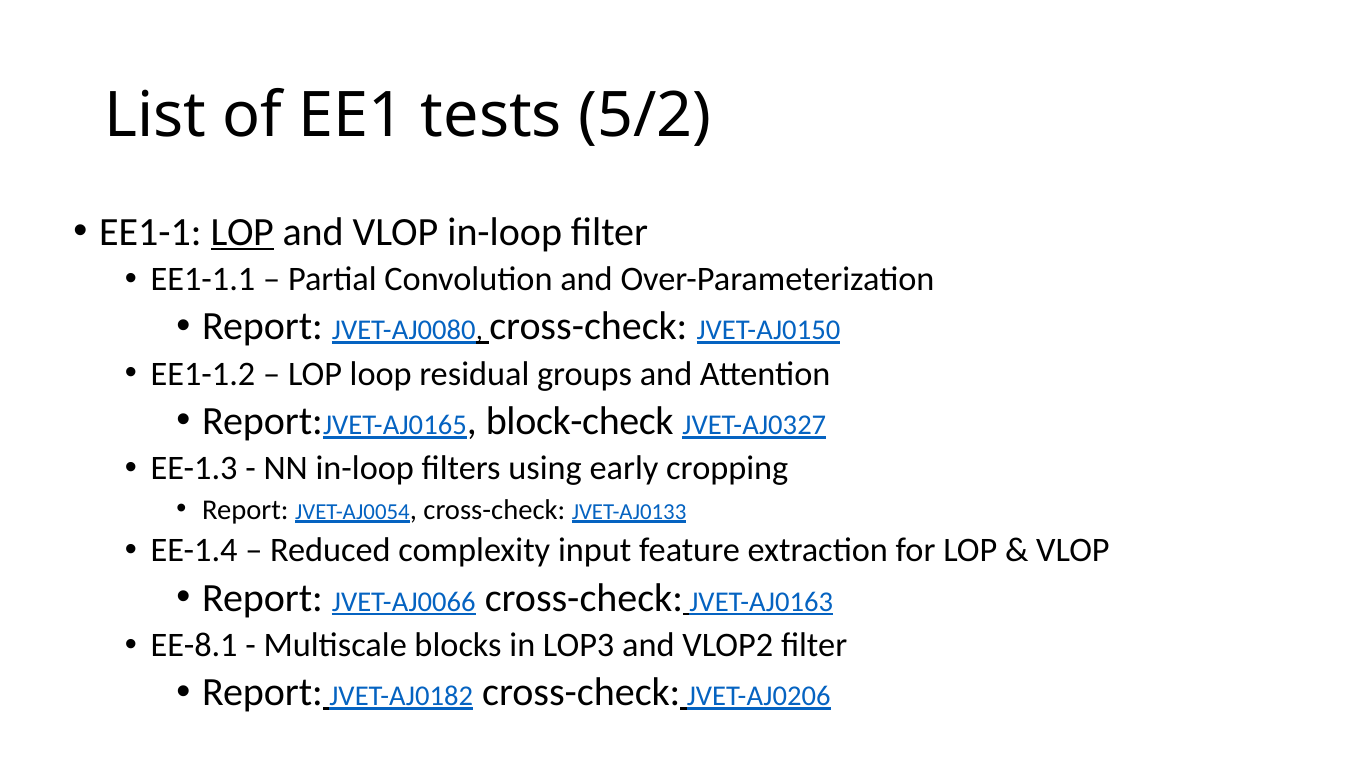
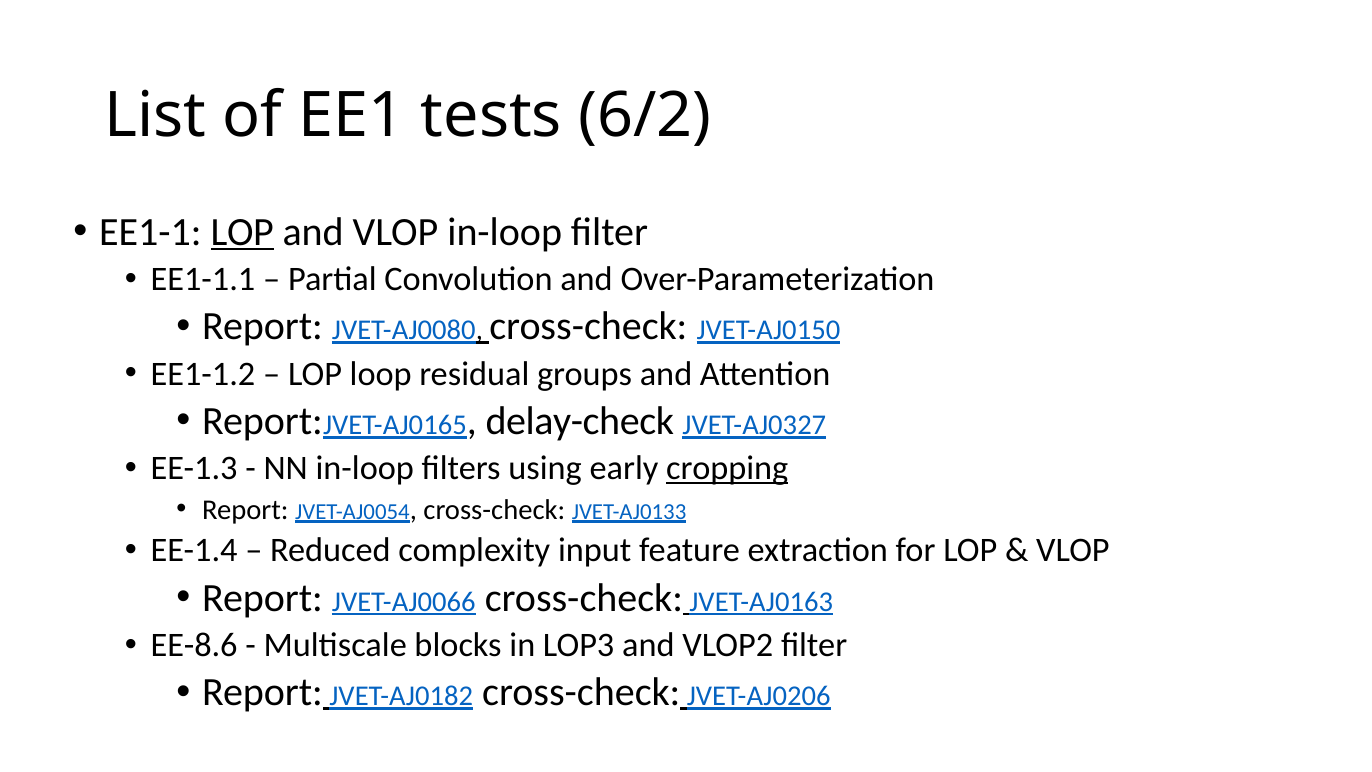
5/2: 5/2 -> 6/2
block-check: block-check -> delay-check
cropping underline: none -> present
EE-8.1: EE-8.1 -> EE-8.6
